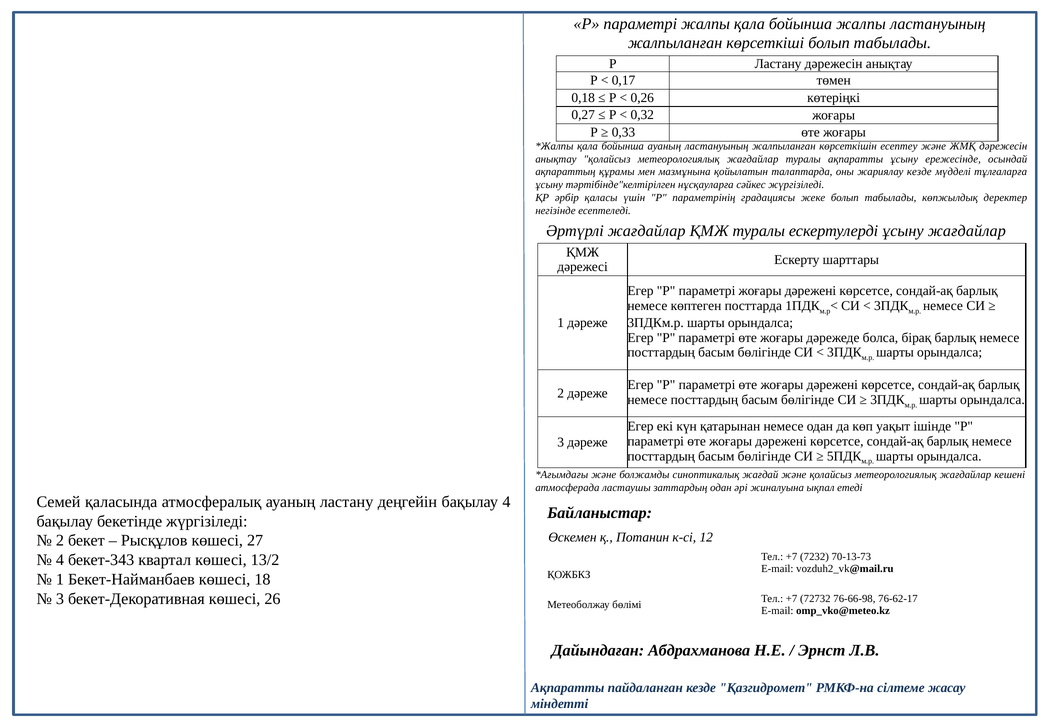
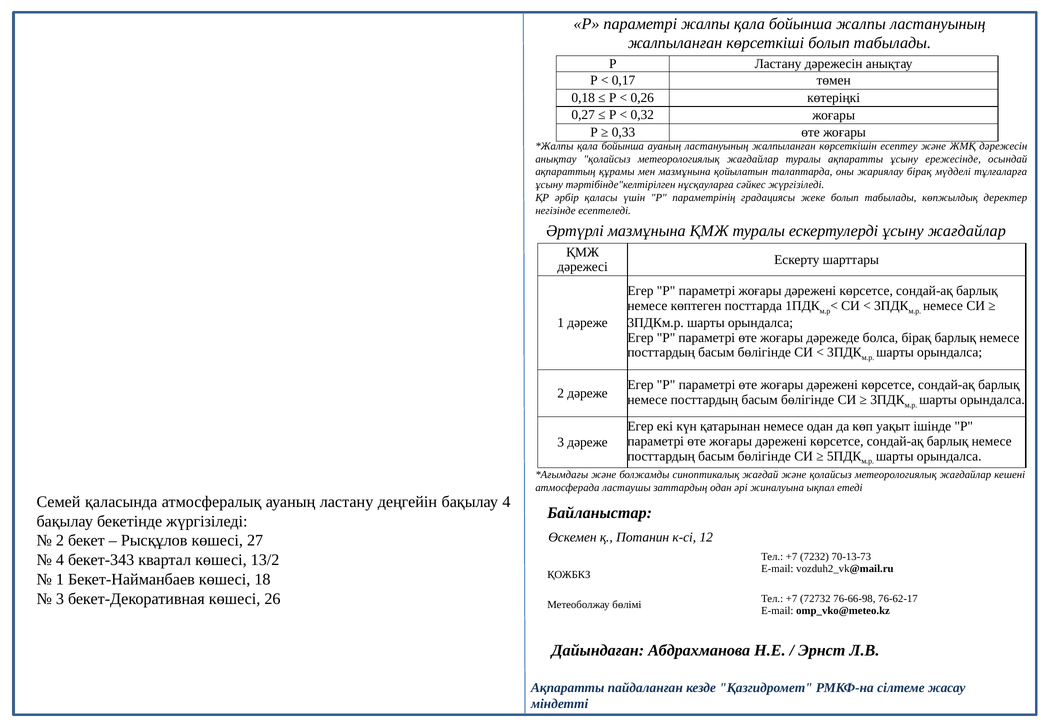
жариялау кезде: кезде -> бірақ
Әртүрлі жағдайлар: жағдайлар -> мазмұнына
